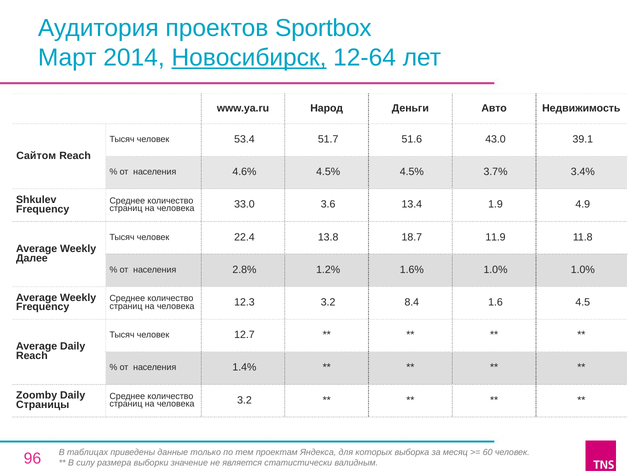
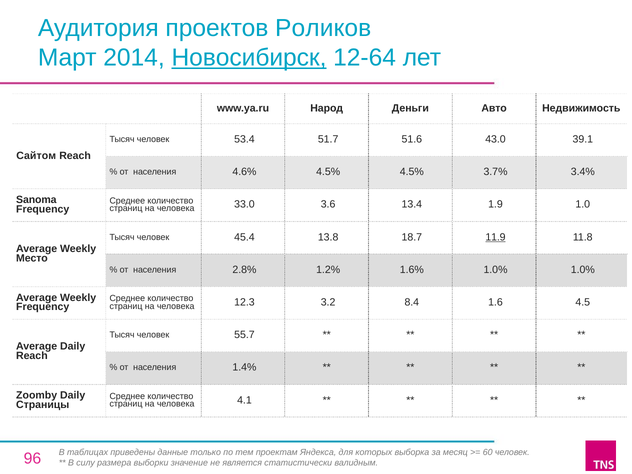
Sportbox: Sportbox -> Роликов
Shkulev: Shkulev -> Sanoma
4.9: 4.9 -> 1.0
22.4: 22.4 -> 45.4
11.9 underline: none -> present
Далее: Далее -> Место
12.7: 12.7 -> 55.7
человека 3.2: 3.2 -> 4.1
